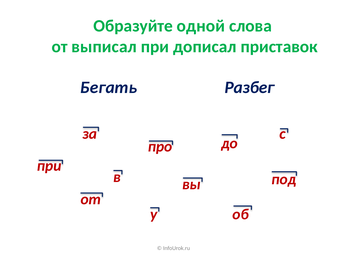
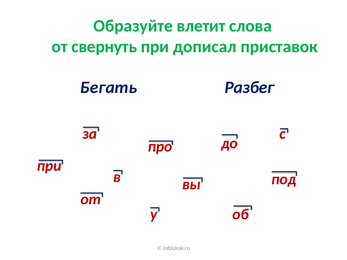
одной: одной -> влетит
выписал: выписал -> свернуть
